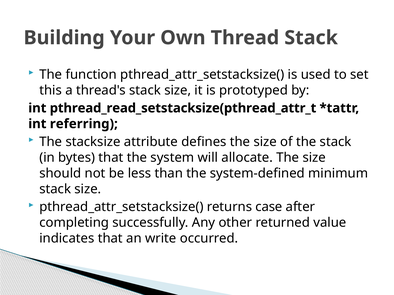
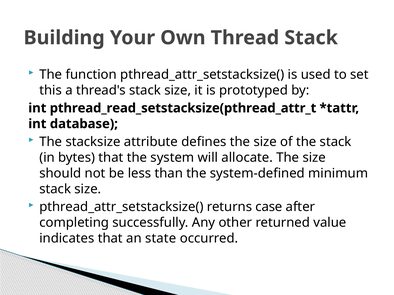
referring: referring -> database
write: write -> state
